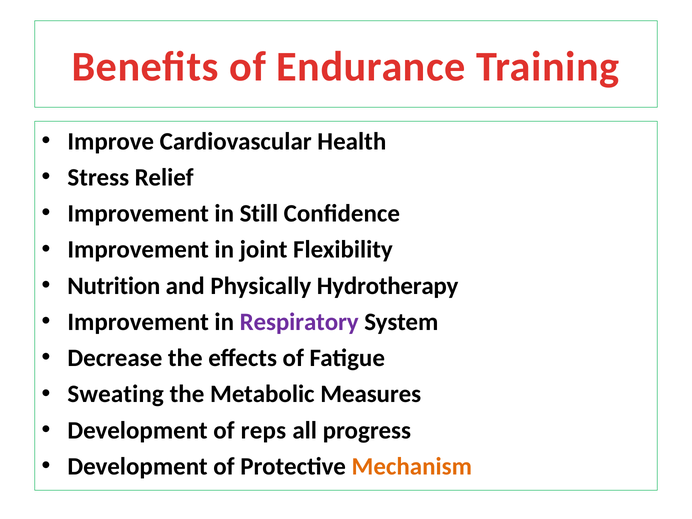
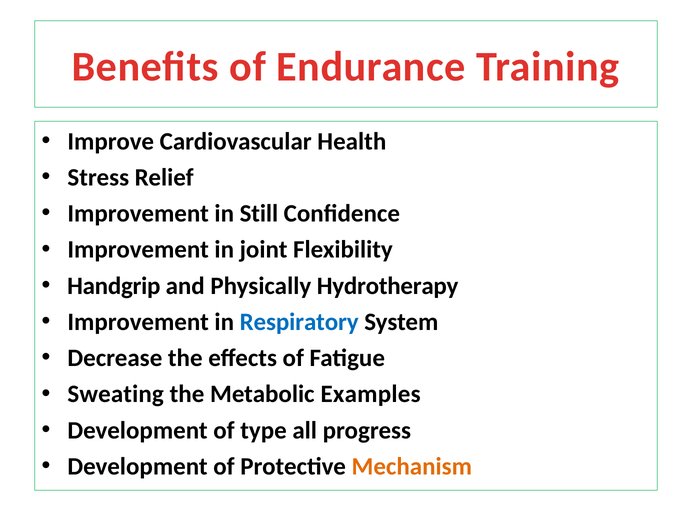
Nutrition: Nutrition -> Handgrip
Respiratory colour: purple -> blue
Measures: Measures -> Examples
reps: reps -> type
